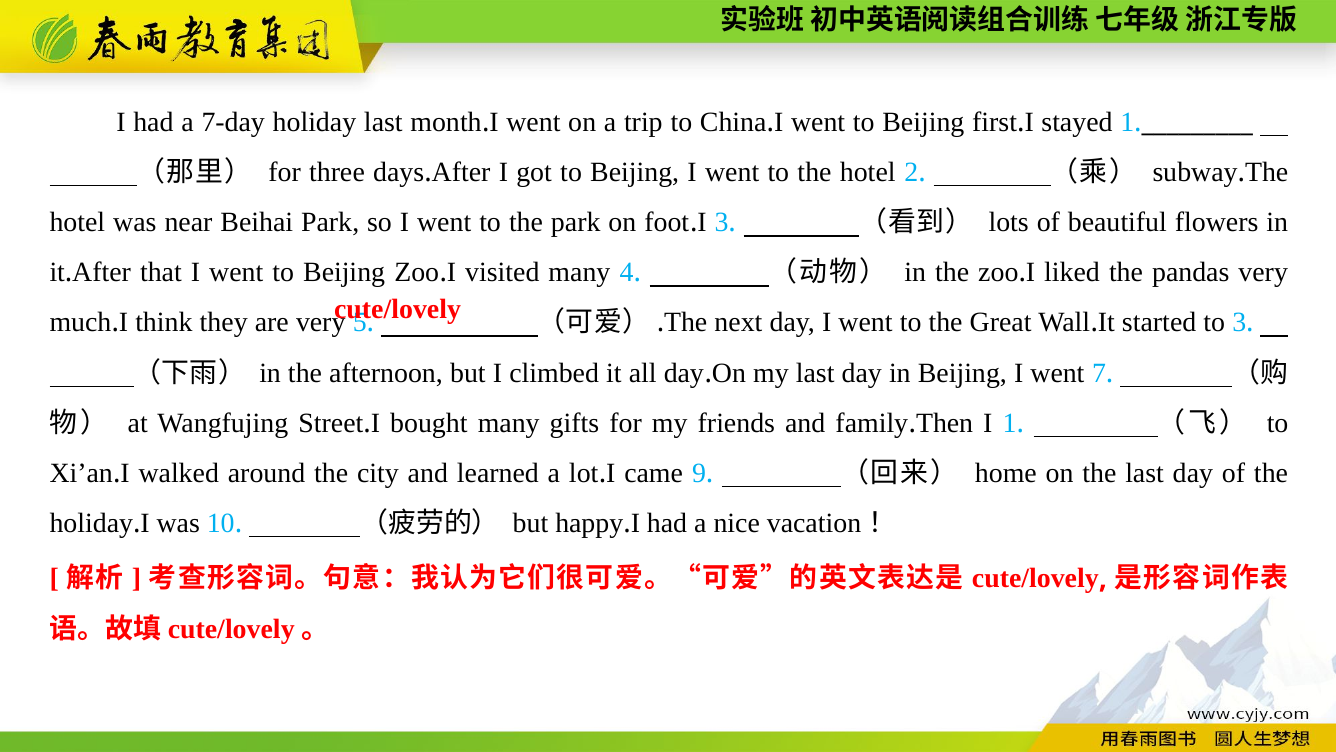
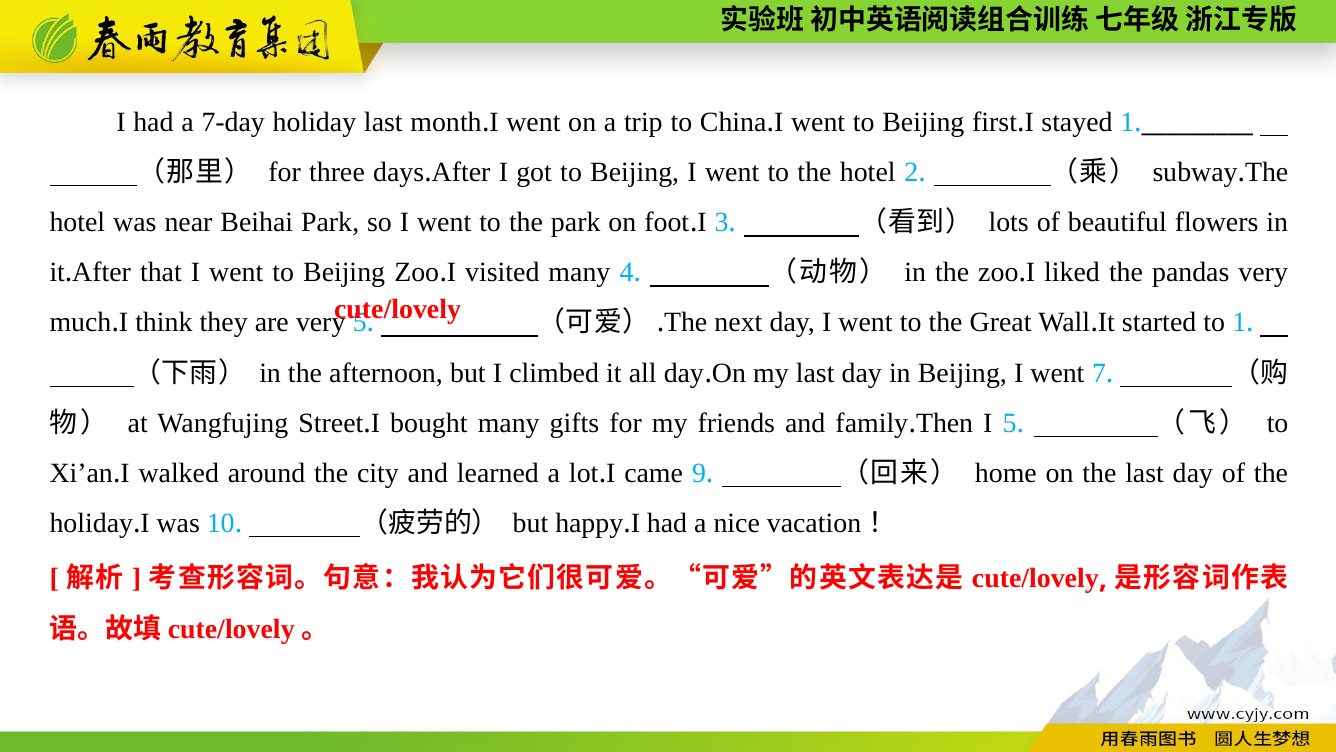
to 3: 3 -> 1
I 1: 1 -> 5
